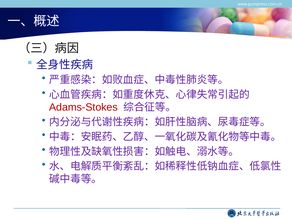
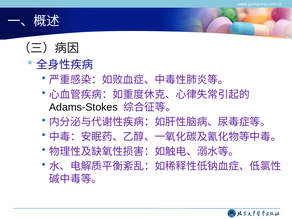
Adams-Stokes colour: red -> black
